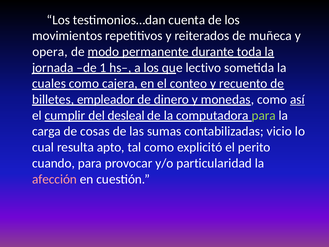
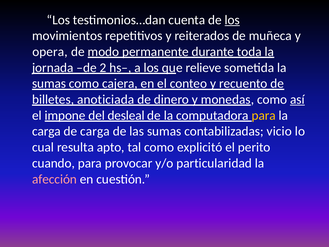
los at (232, 20) underline: none -> present
1: 1 -> 2
lectivo: lectivo -> relieve
cuales at (49, 84): cuales -> sumas
empleador: empleador -> anoticiada
cumplir: cumplir -> impone
para at (264, 115) colour: light green -> yellow
de cosas: cosas -> carga
